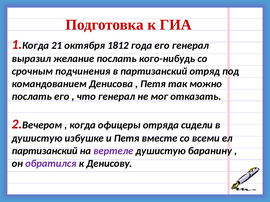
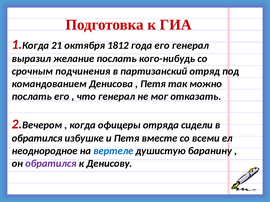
душистую at (37, 139): душистую -> обратился
партизанский at (45, 151): партизанский -> неоднородное
вертеле colour: purple -> blue
